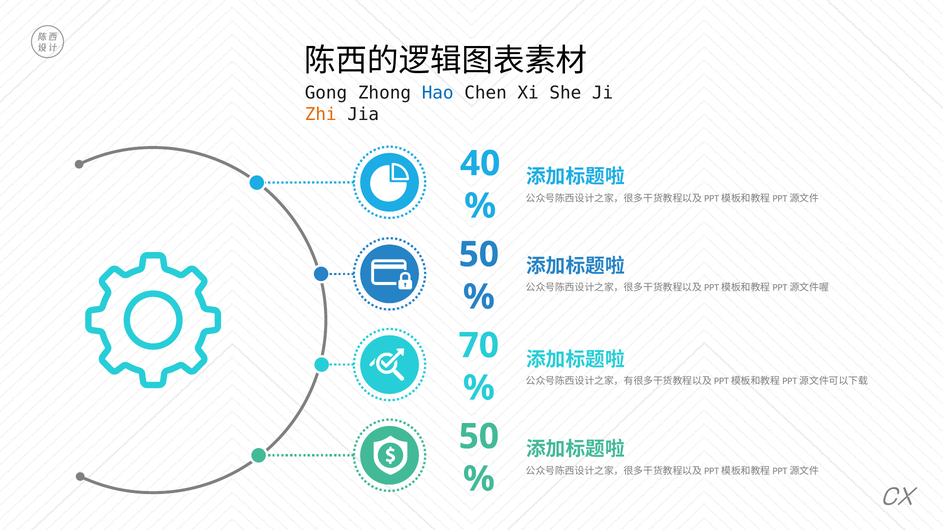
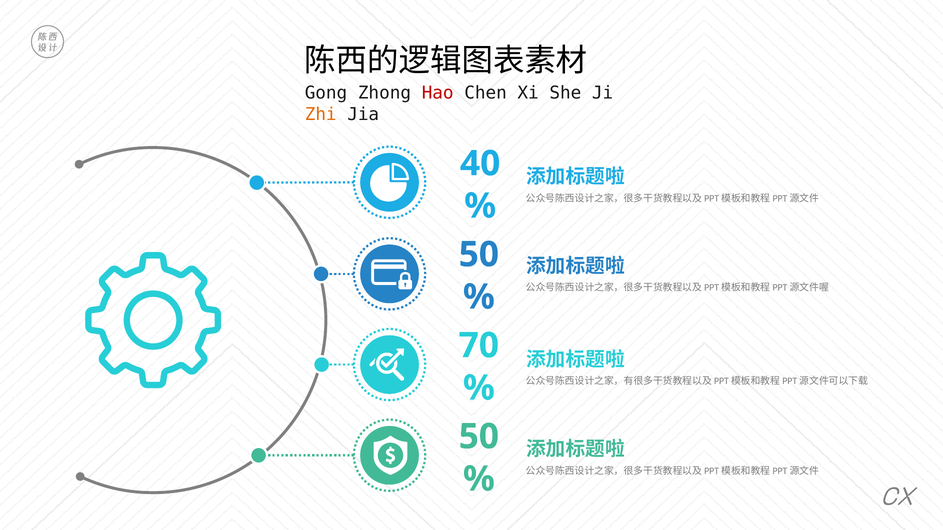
Hao colour: blue -> red
